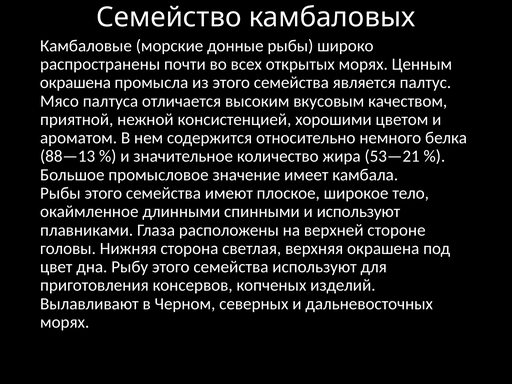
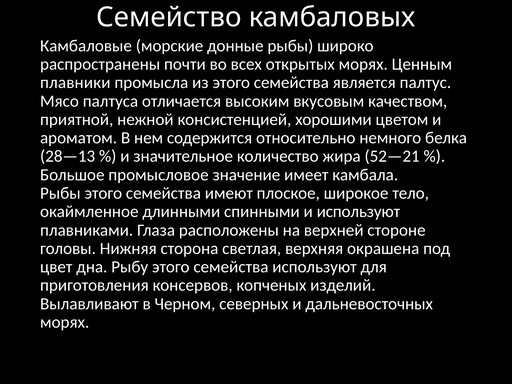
окрашена at (75, 83): окрашена -> плавники
88—13: 88—13 -> 28—13
53—21: 53—21 -> 52—21
